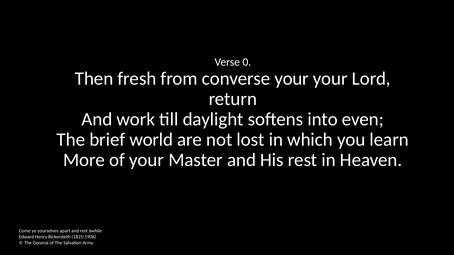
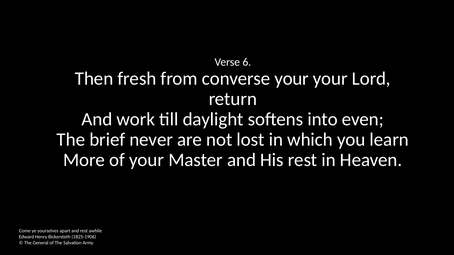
0: 0 -> 6
world: world -> never
